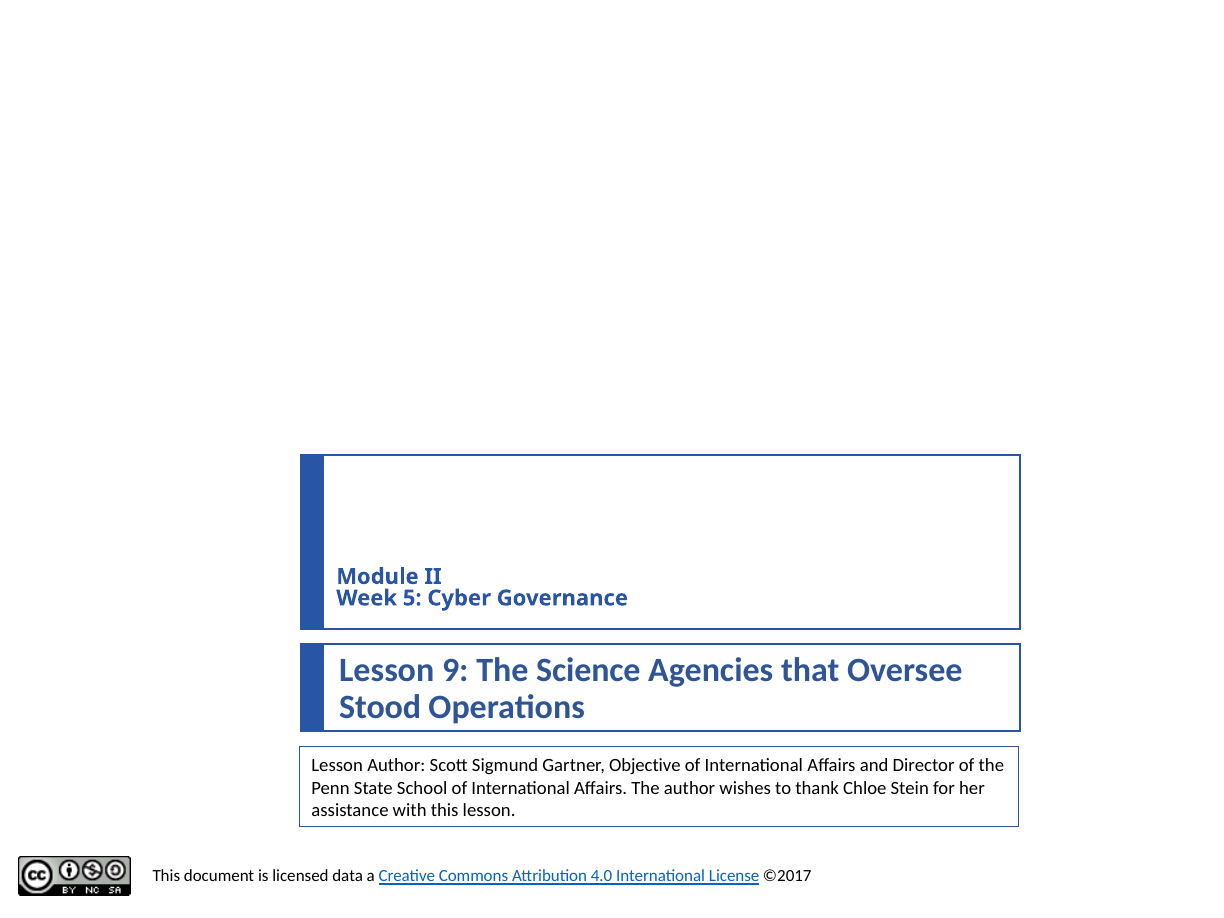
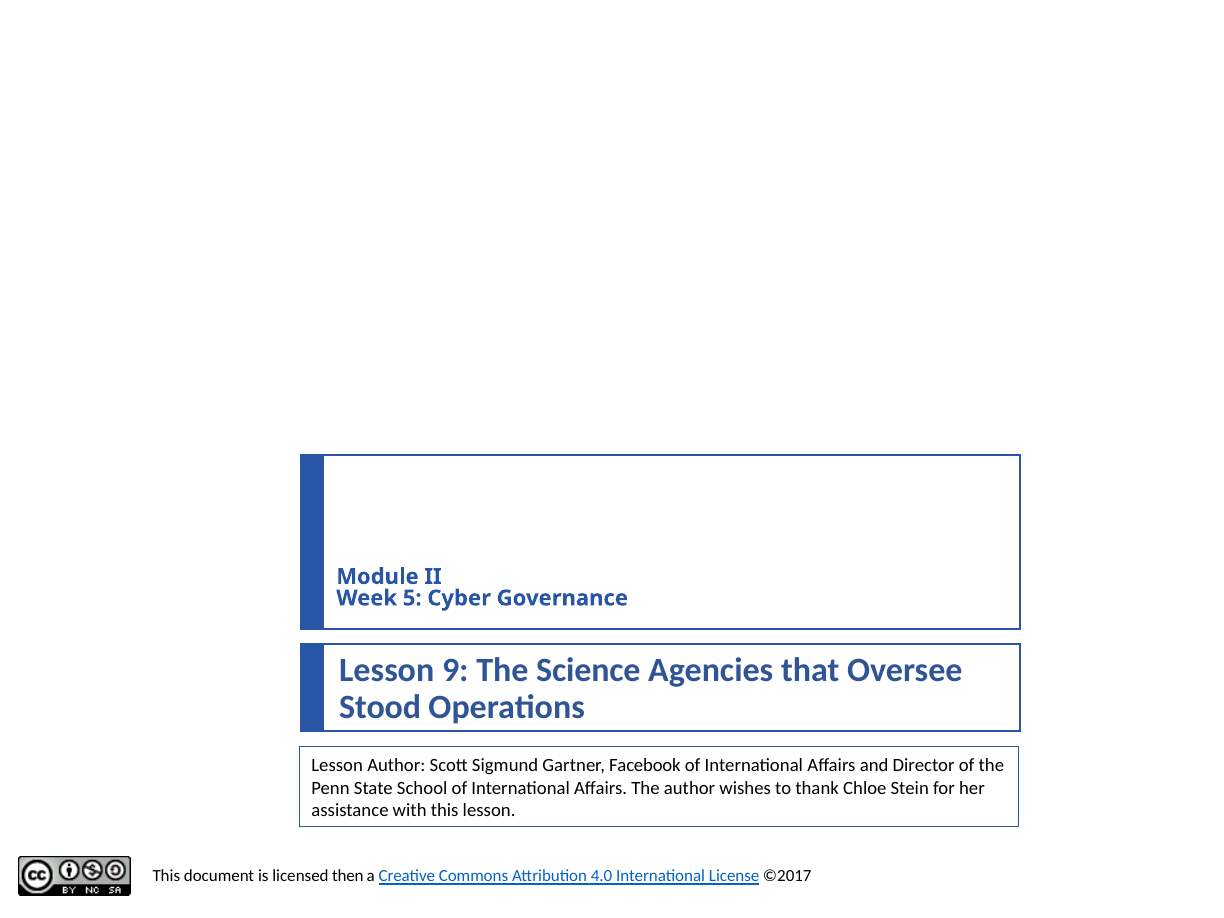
Objective: Objective -> Facebook
data: data -> then
